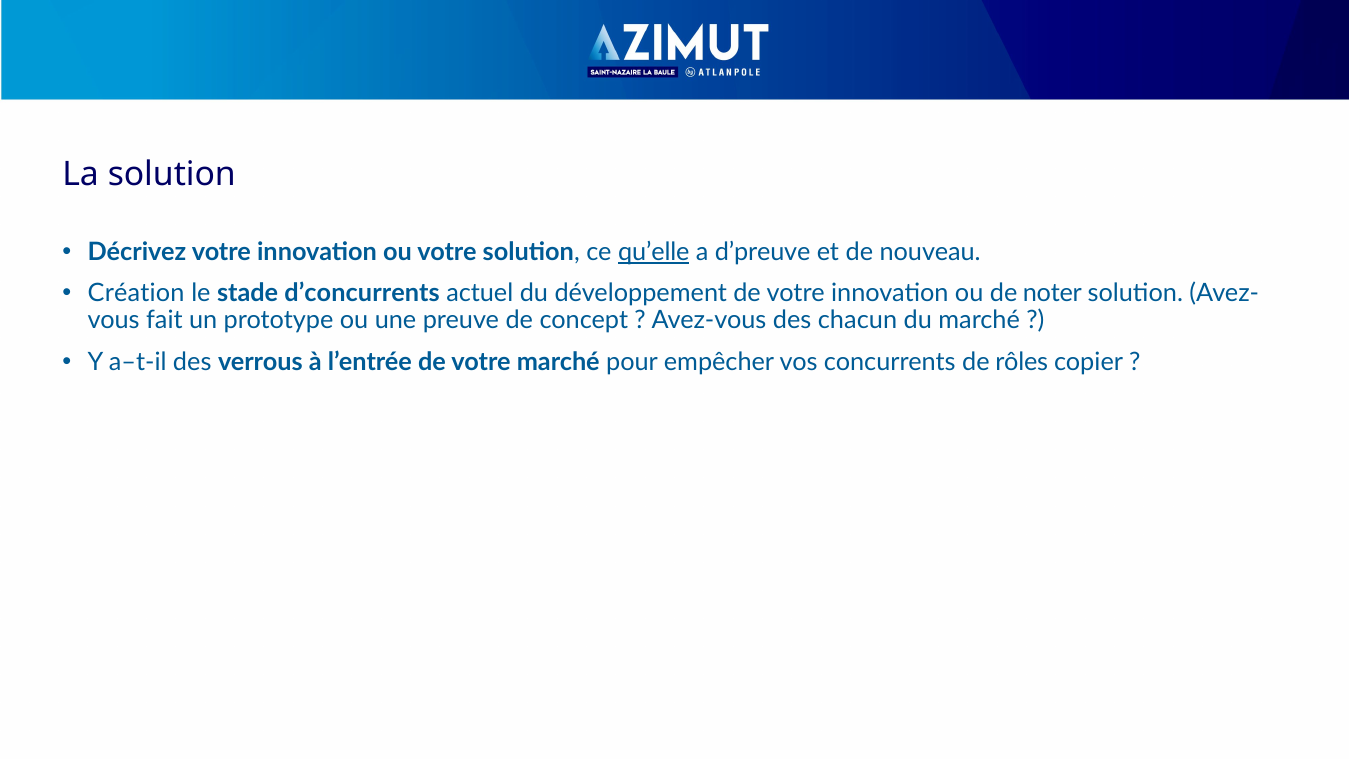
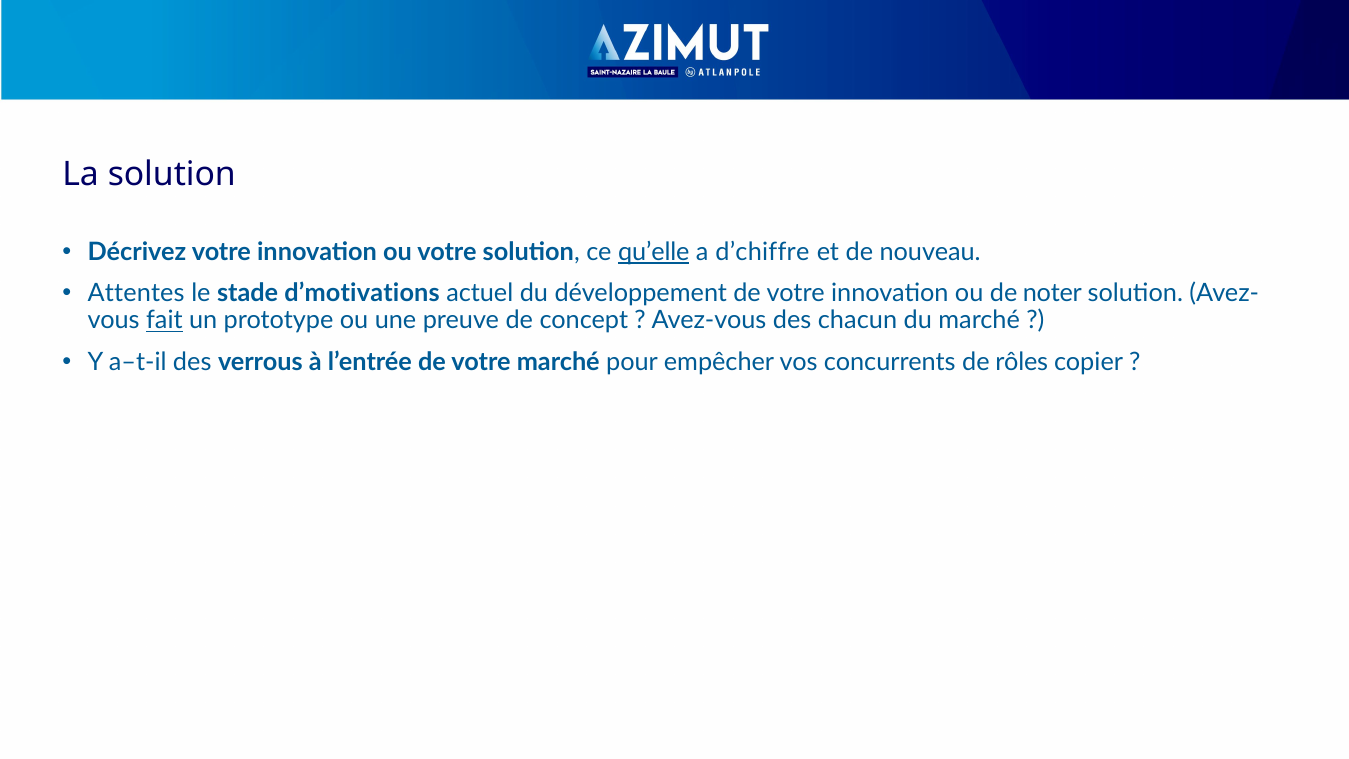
d’preuve: d’preuve -> d’chiffre
Création: Création -> Attentes
d’concurrents: d’concurrents -> d’motivations
fait underline: none -> present
